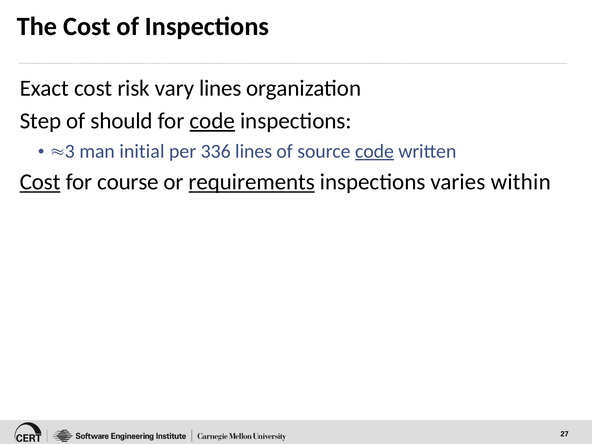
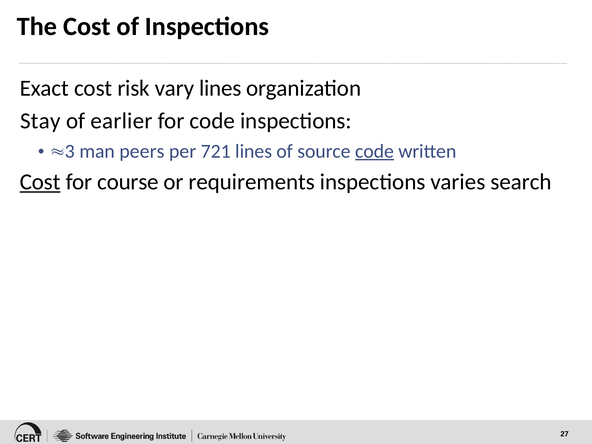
Step: Step -> Stay
should: should -> earlier
code at (212, 121) underline: present -> none
initial: initial -> peers
336: 336 -> 721
requirements underline: present -> none
within: within -> search
